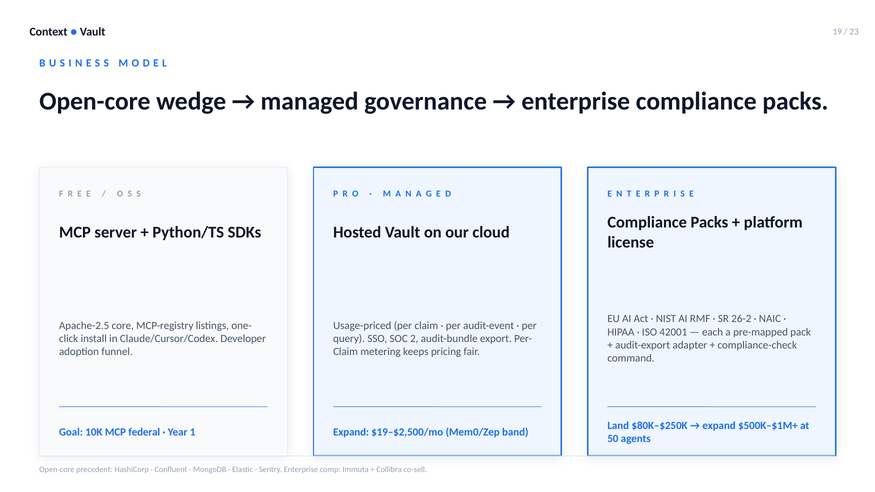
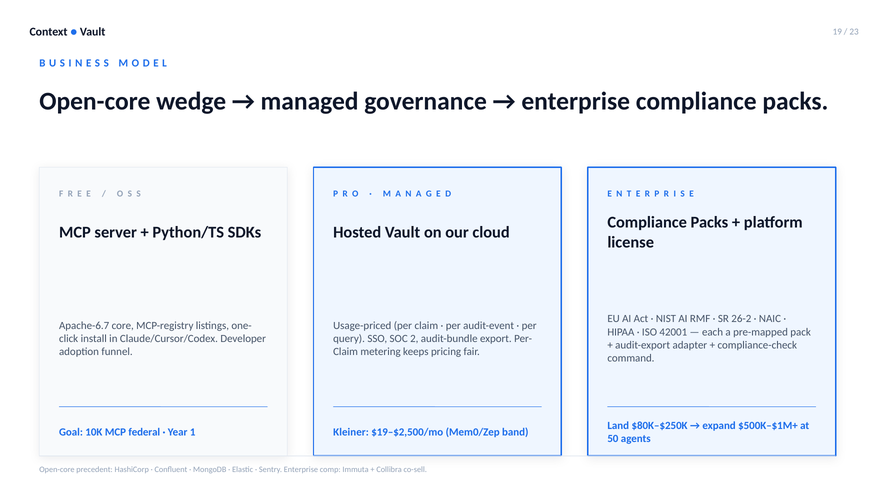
Apache-2.5: Apache-2.5 -> Apache-6.7
Expand at (351, 432): Expand -> Kleiner
